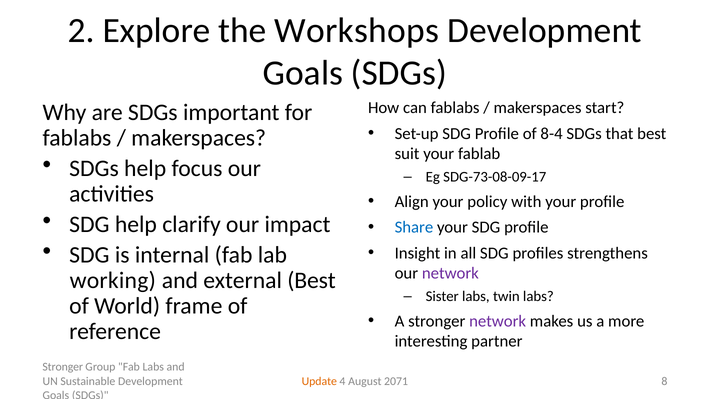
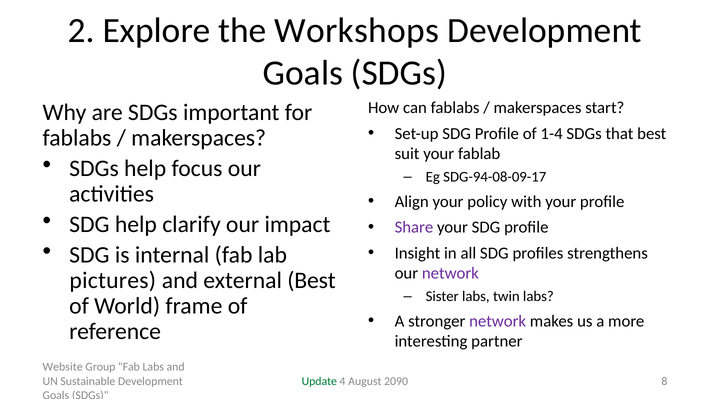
8-4: 8-4 -> 1-4
SDG-73-08-09-17: SDG-73-08-09-17 -> SDG-94-08-09-17
Share colour: blue -> purple
working: working -> pictures
Stronger at (63, 367): Stronger -> Website
Update colour: orange -> green
2071: 2071 -> 2090
